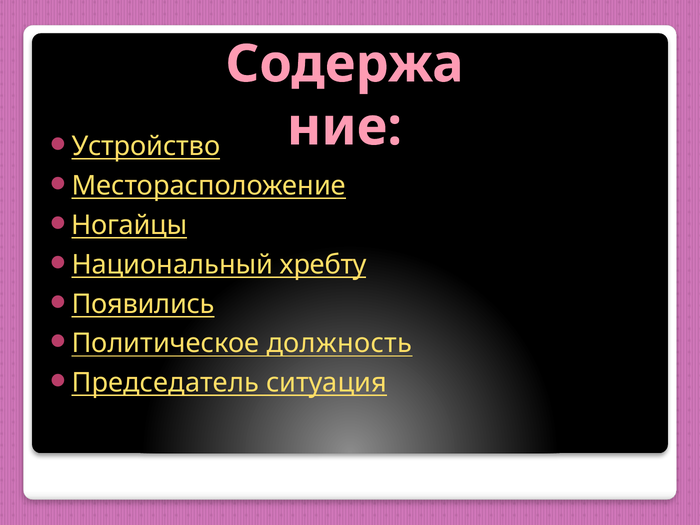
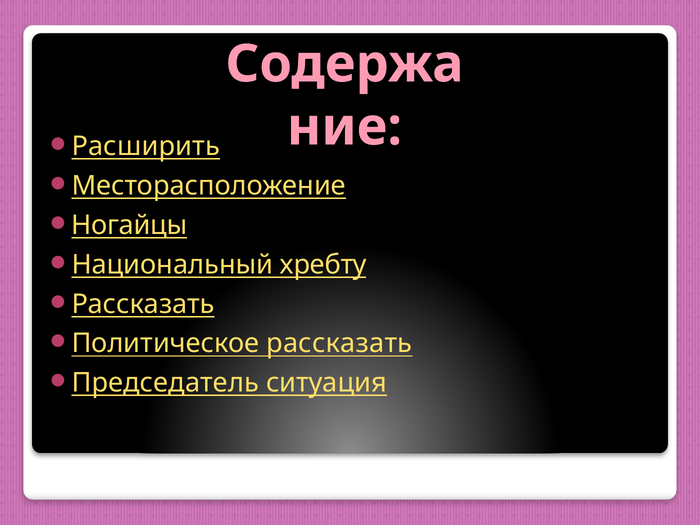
Устройство: Устройство -> Расширить
Появились at (143, 304): Появились -> Рассказать
Политическое должность: должность -> рассказать
